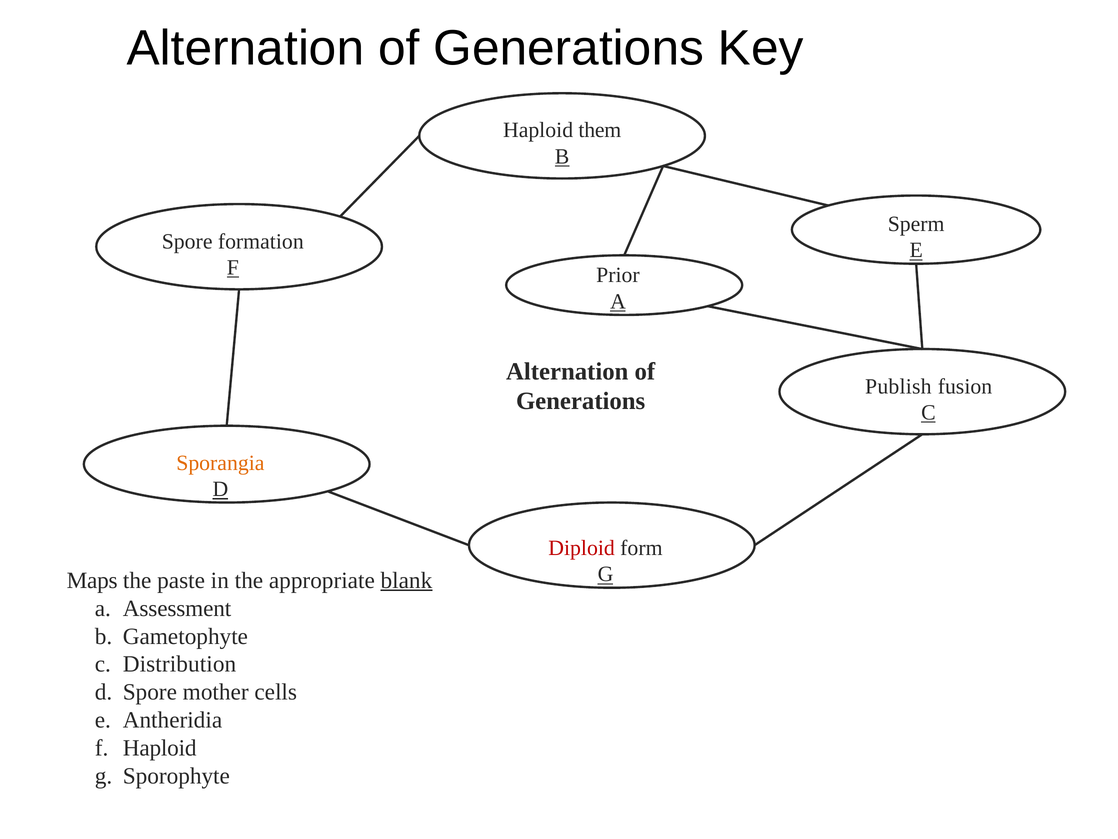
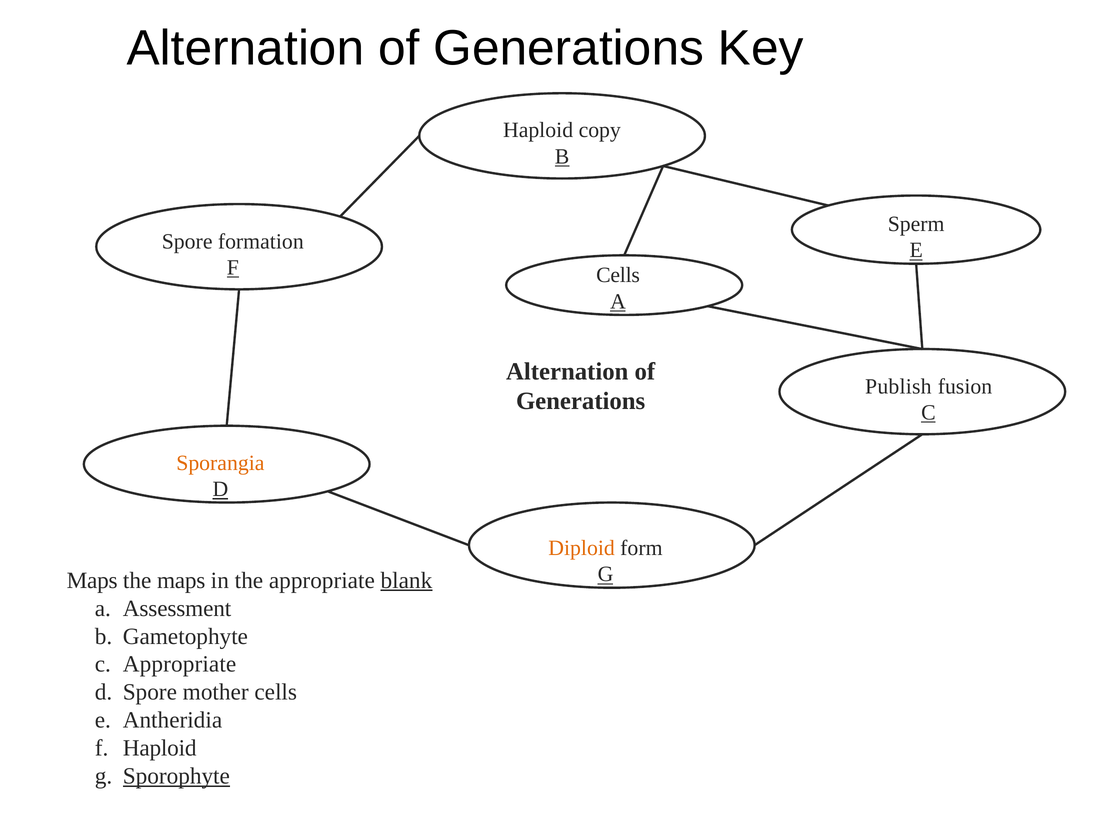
them: them -> copy
Prior at (618, 275): Prior -> Cells
Diploid colour: red -> orange
the paste: paste -> maps
c Distribution: Distribution -> Appropriate
Sporophyte underline: none -> present
